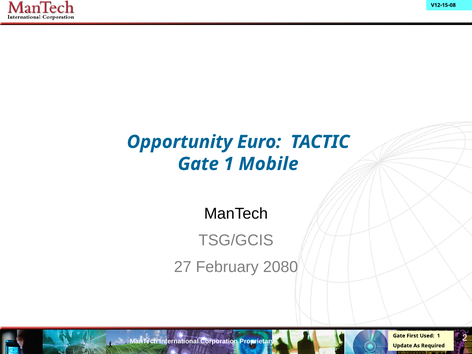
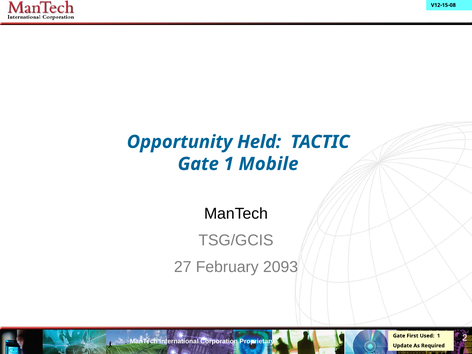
Euro: Euro -> Held
2080: 2080 -> 2093
